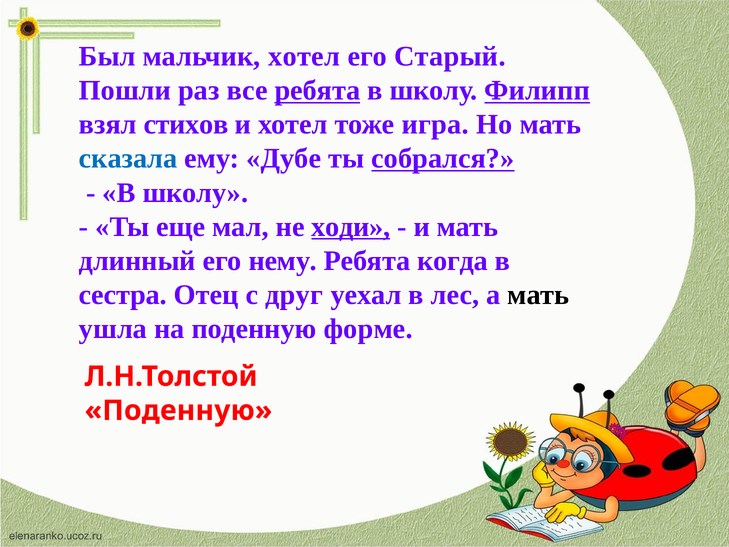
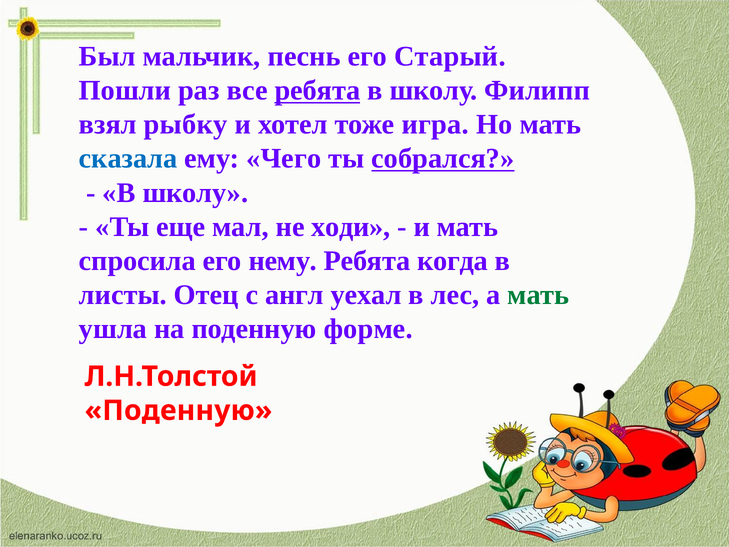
мальчик хотел: хотел -> песнь
Филипп underline: present -> none
стихов: стихов -> рыбку
Дубе: Дубе -> Чего
ходи underline: present -> none
длинный: длинный -> спросила
сестра: сестра -> листы
друг: друг -> англ
мать at (538, 295) colour: black -> green
